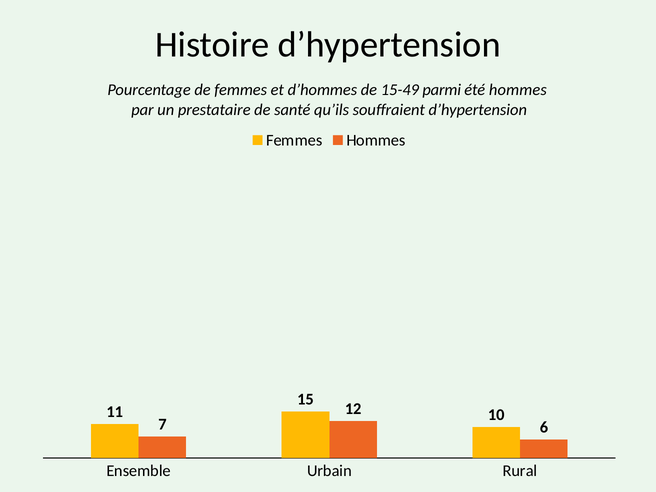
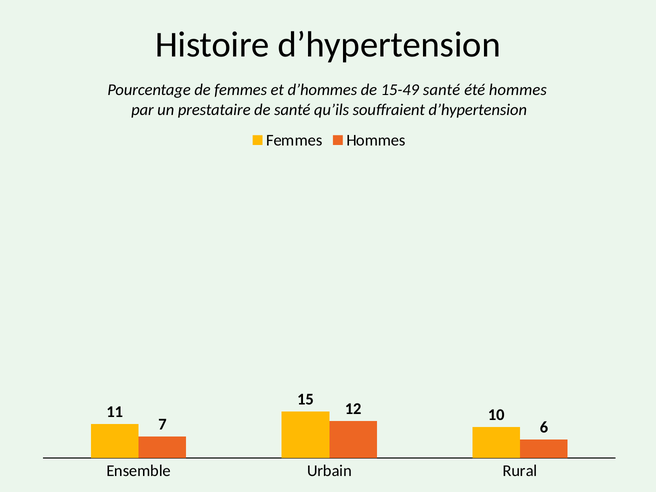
15-49 parmi: parmi -> santé
